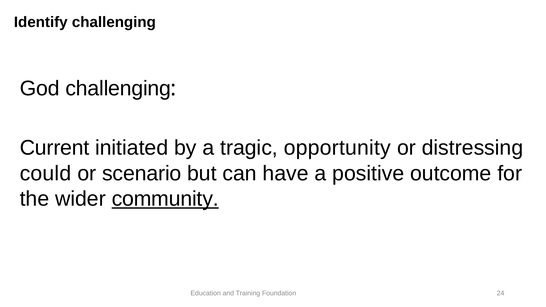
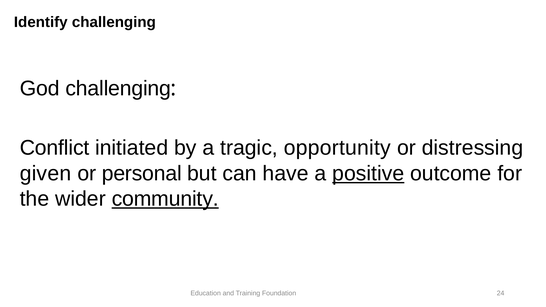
Current: Current -> Conflict
could: could -> given
scenario: scenario -> personal
positive underline: none -> present
